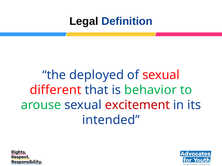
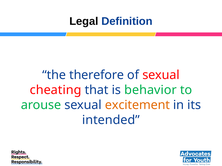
deployed: deployed -> therefore
different: different -> cheating
excitement colour: red -> orange
